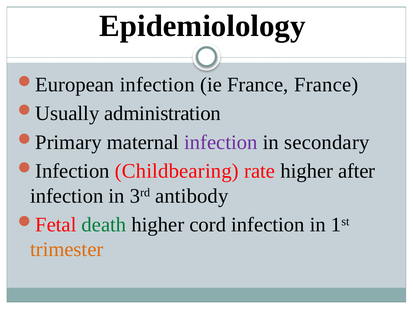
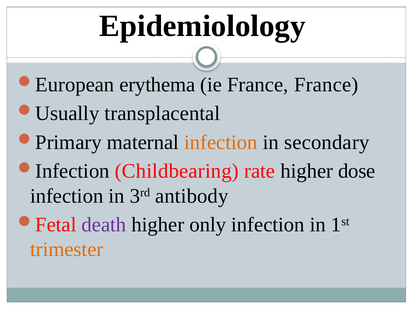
infection at (157, 85): infection -> erythema
administration: administration -> transplacental
infection at (221, 143) colour: purple -> orange
after: after -> dose
death colour: green -> purple
cord: cord -> only
